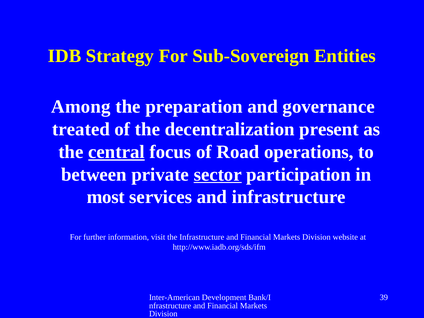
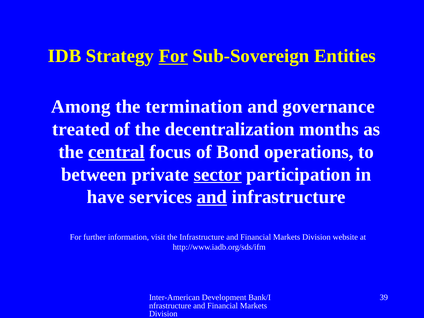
For at (173, 56) underline: none -> present
preparation: preparation -> termination
present: present -> months
Road: Road -> Bond
most: most -> have
and at (212, 197) underline: none -> present
